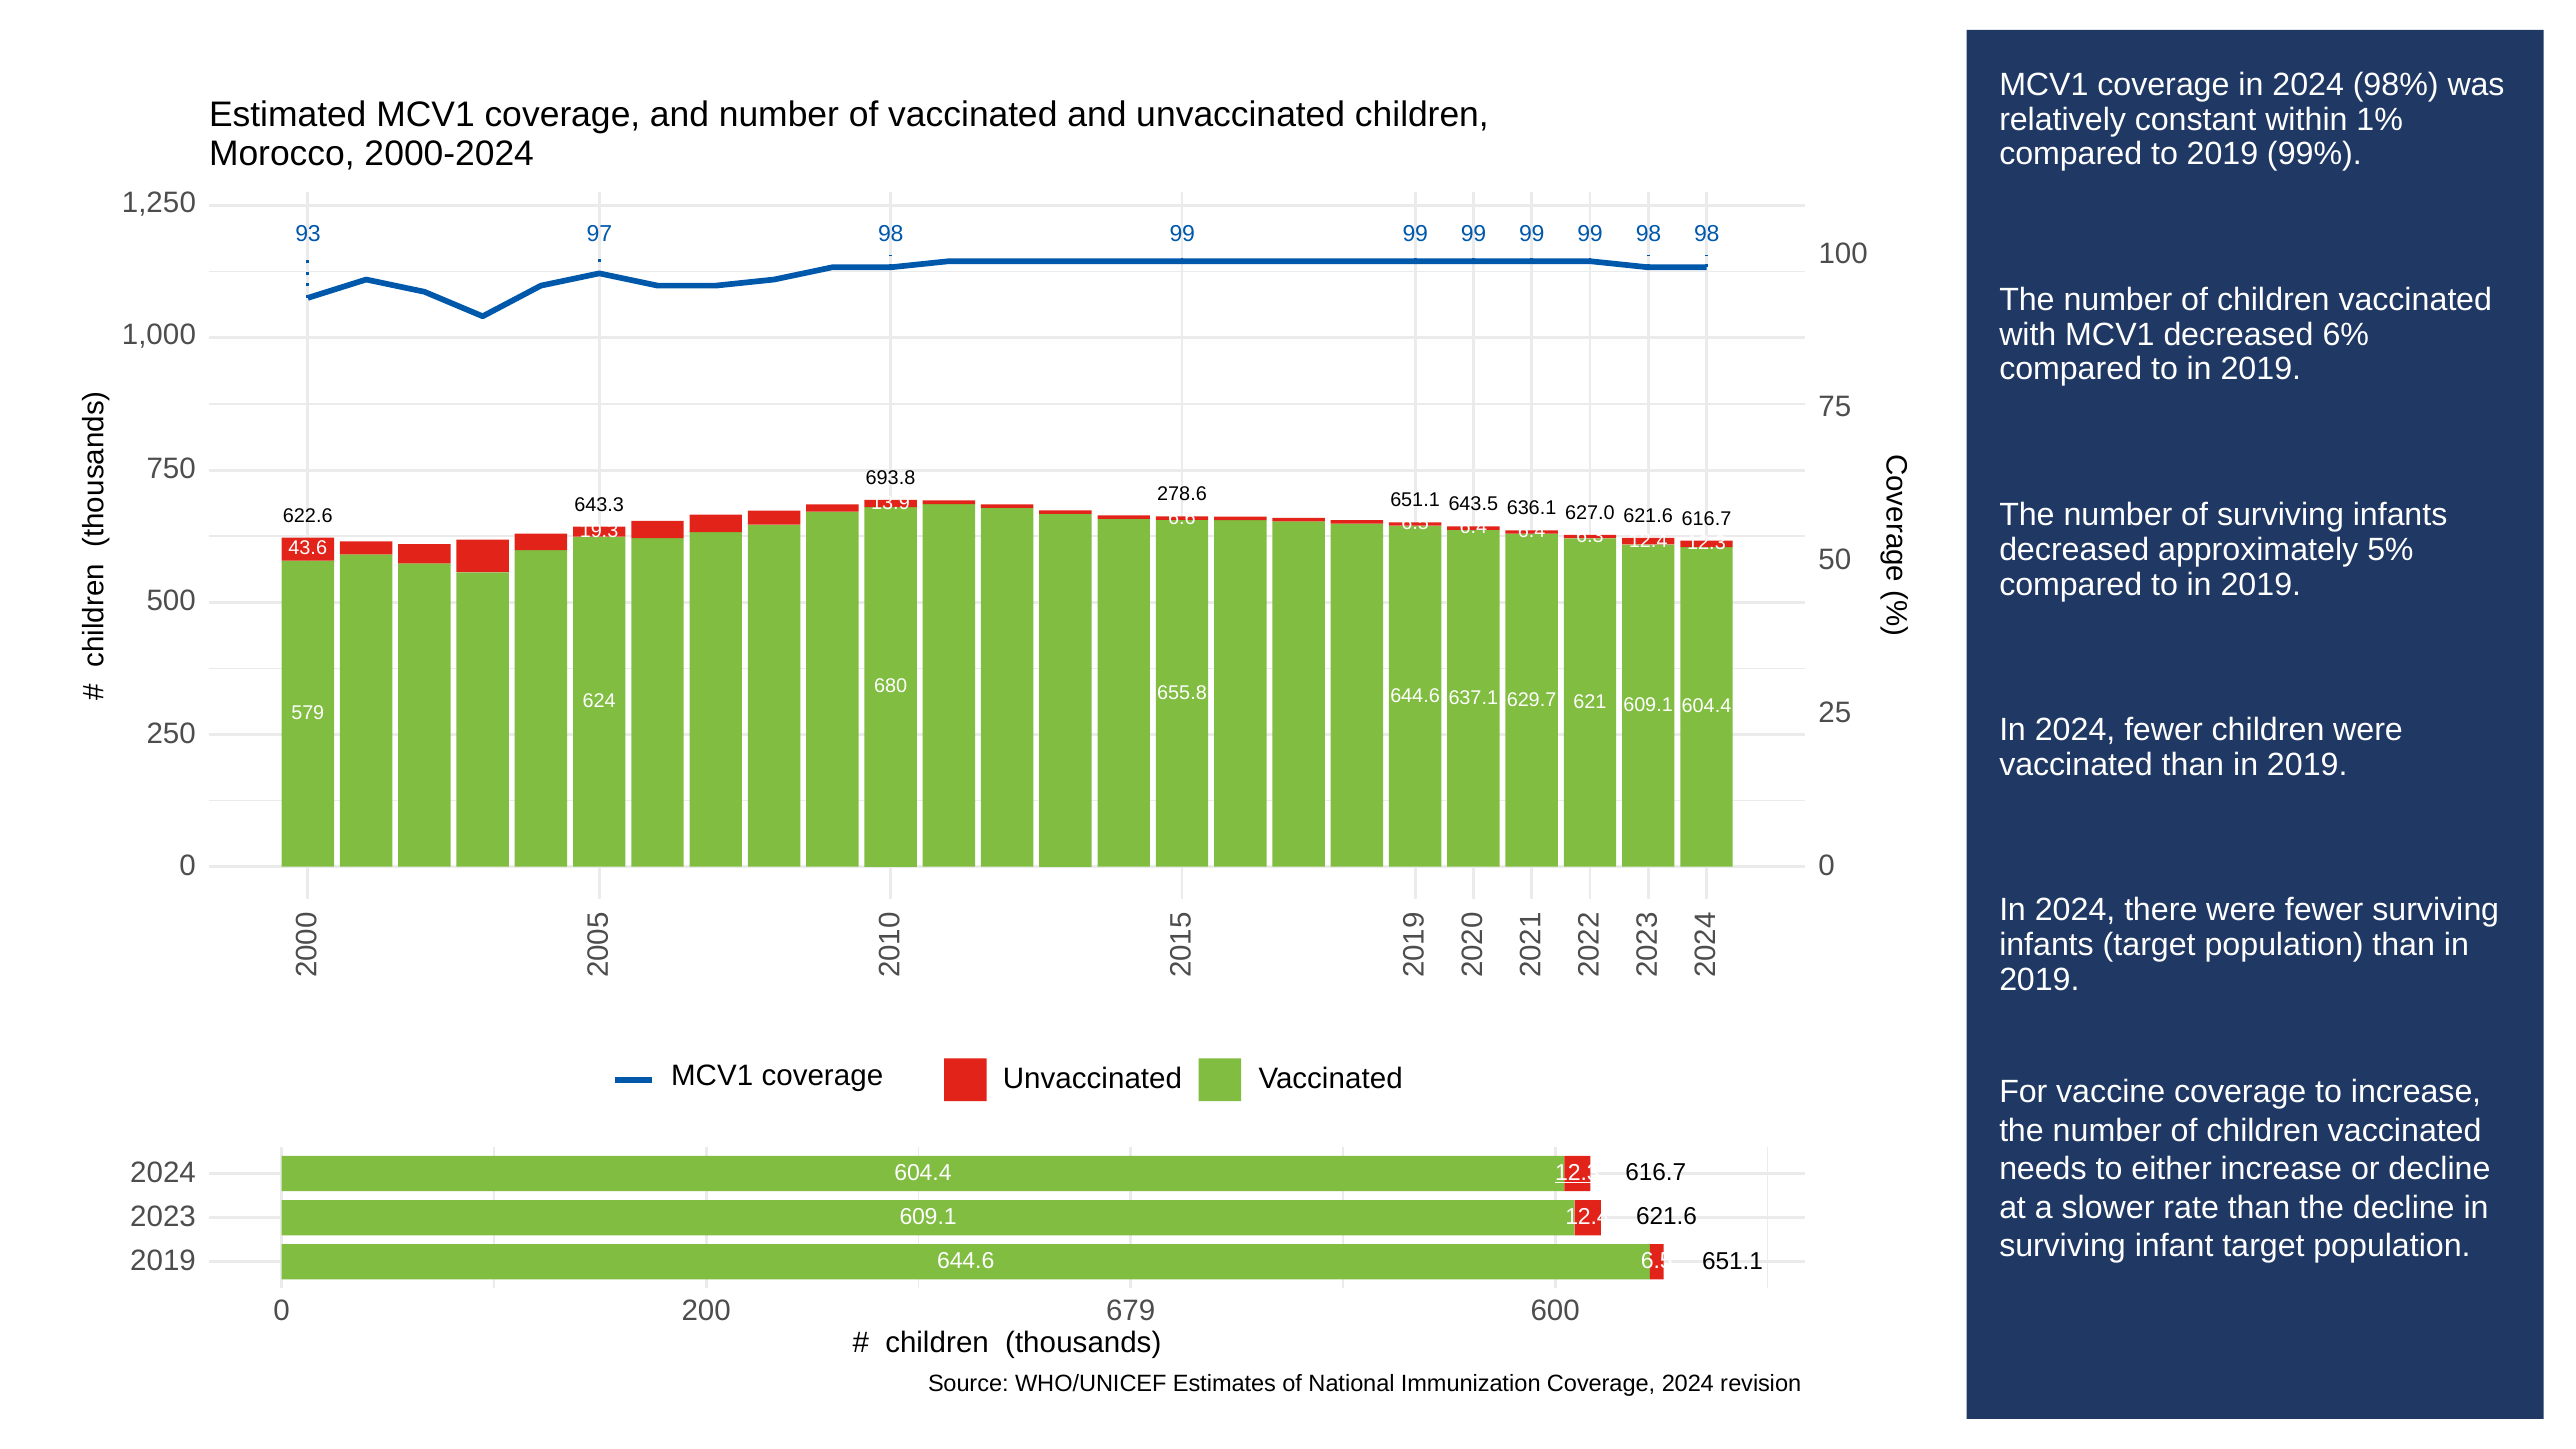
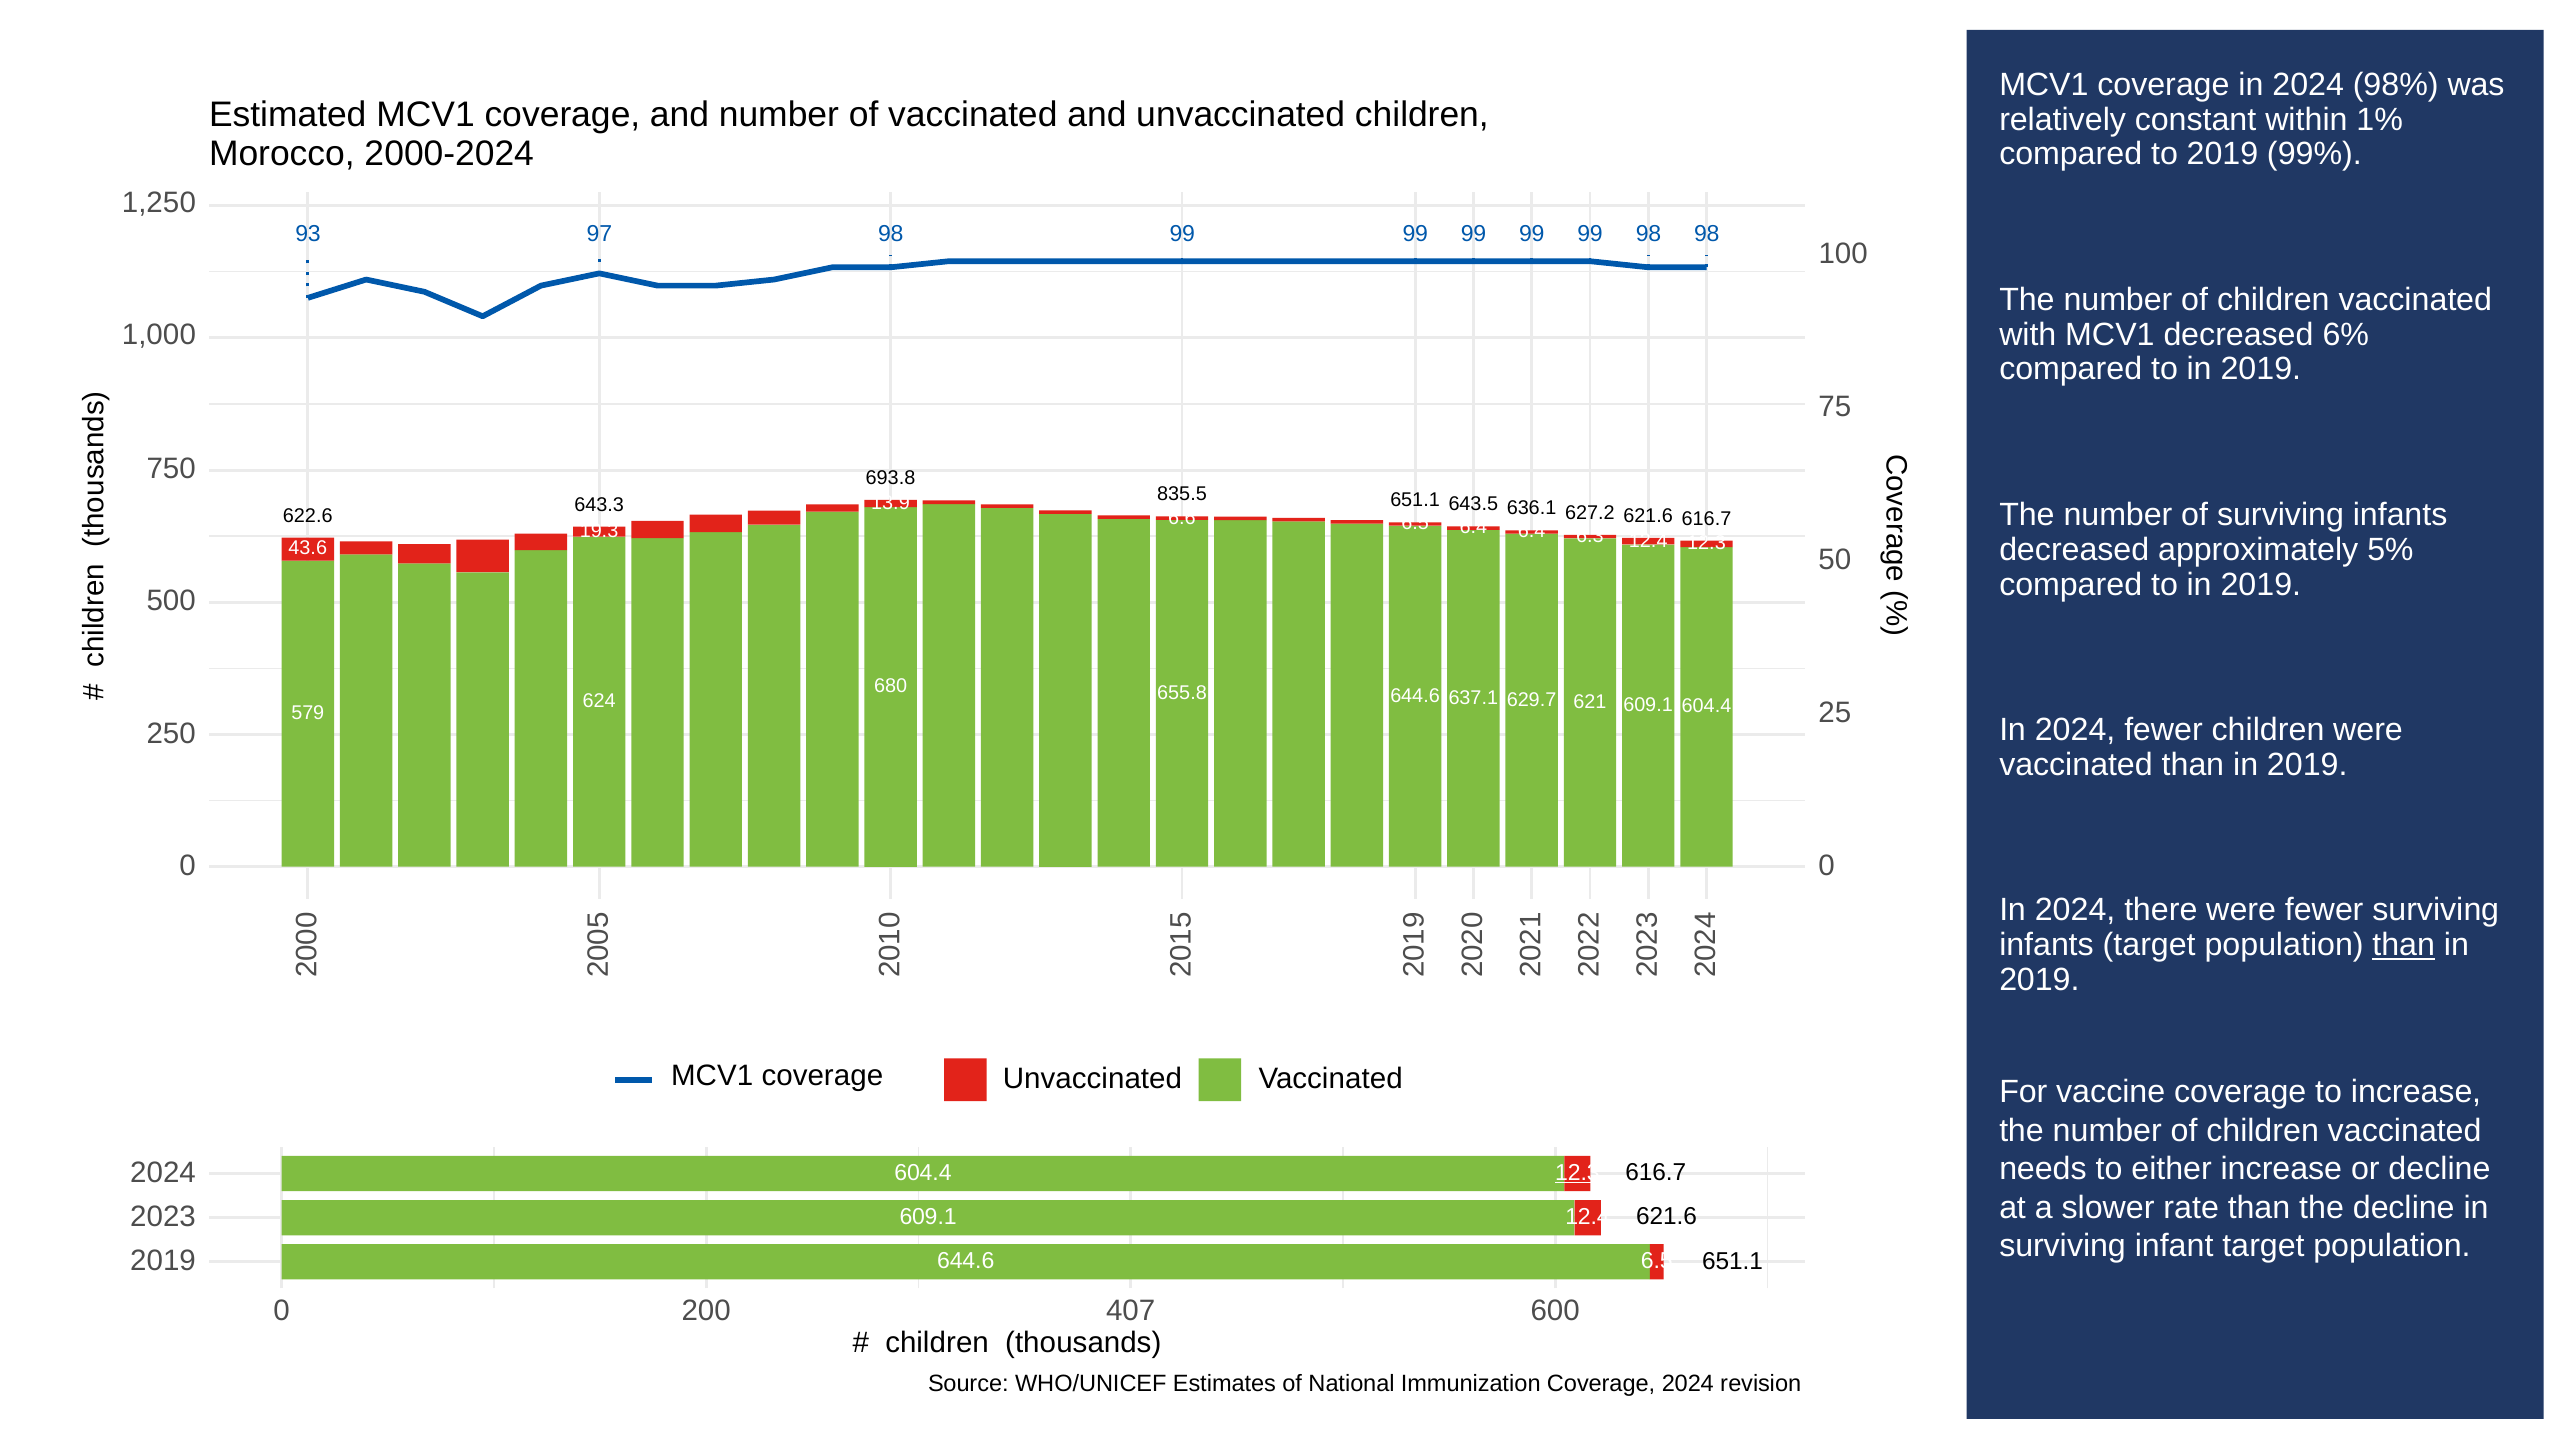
278.6: 278.6 -> 835.5
627.0: 627.0 -> 627.2
than at (2404, 945) underline: none -> present
679: 679 -> 407
